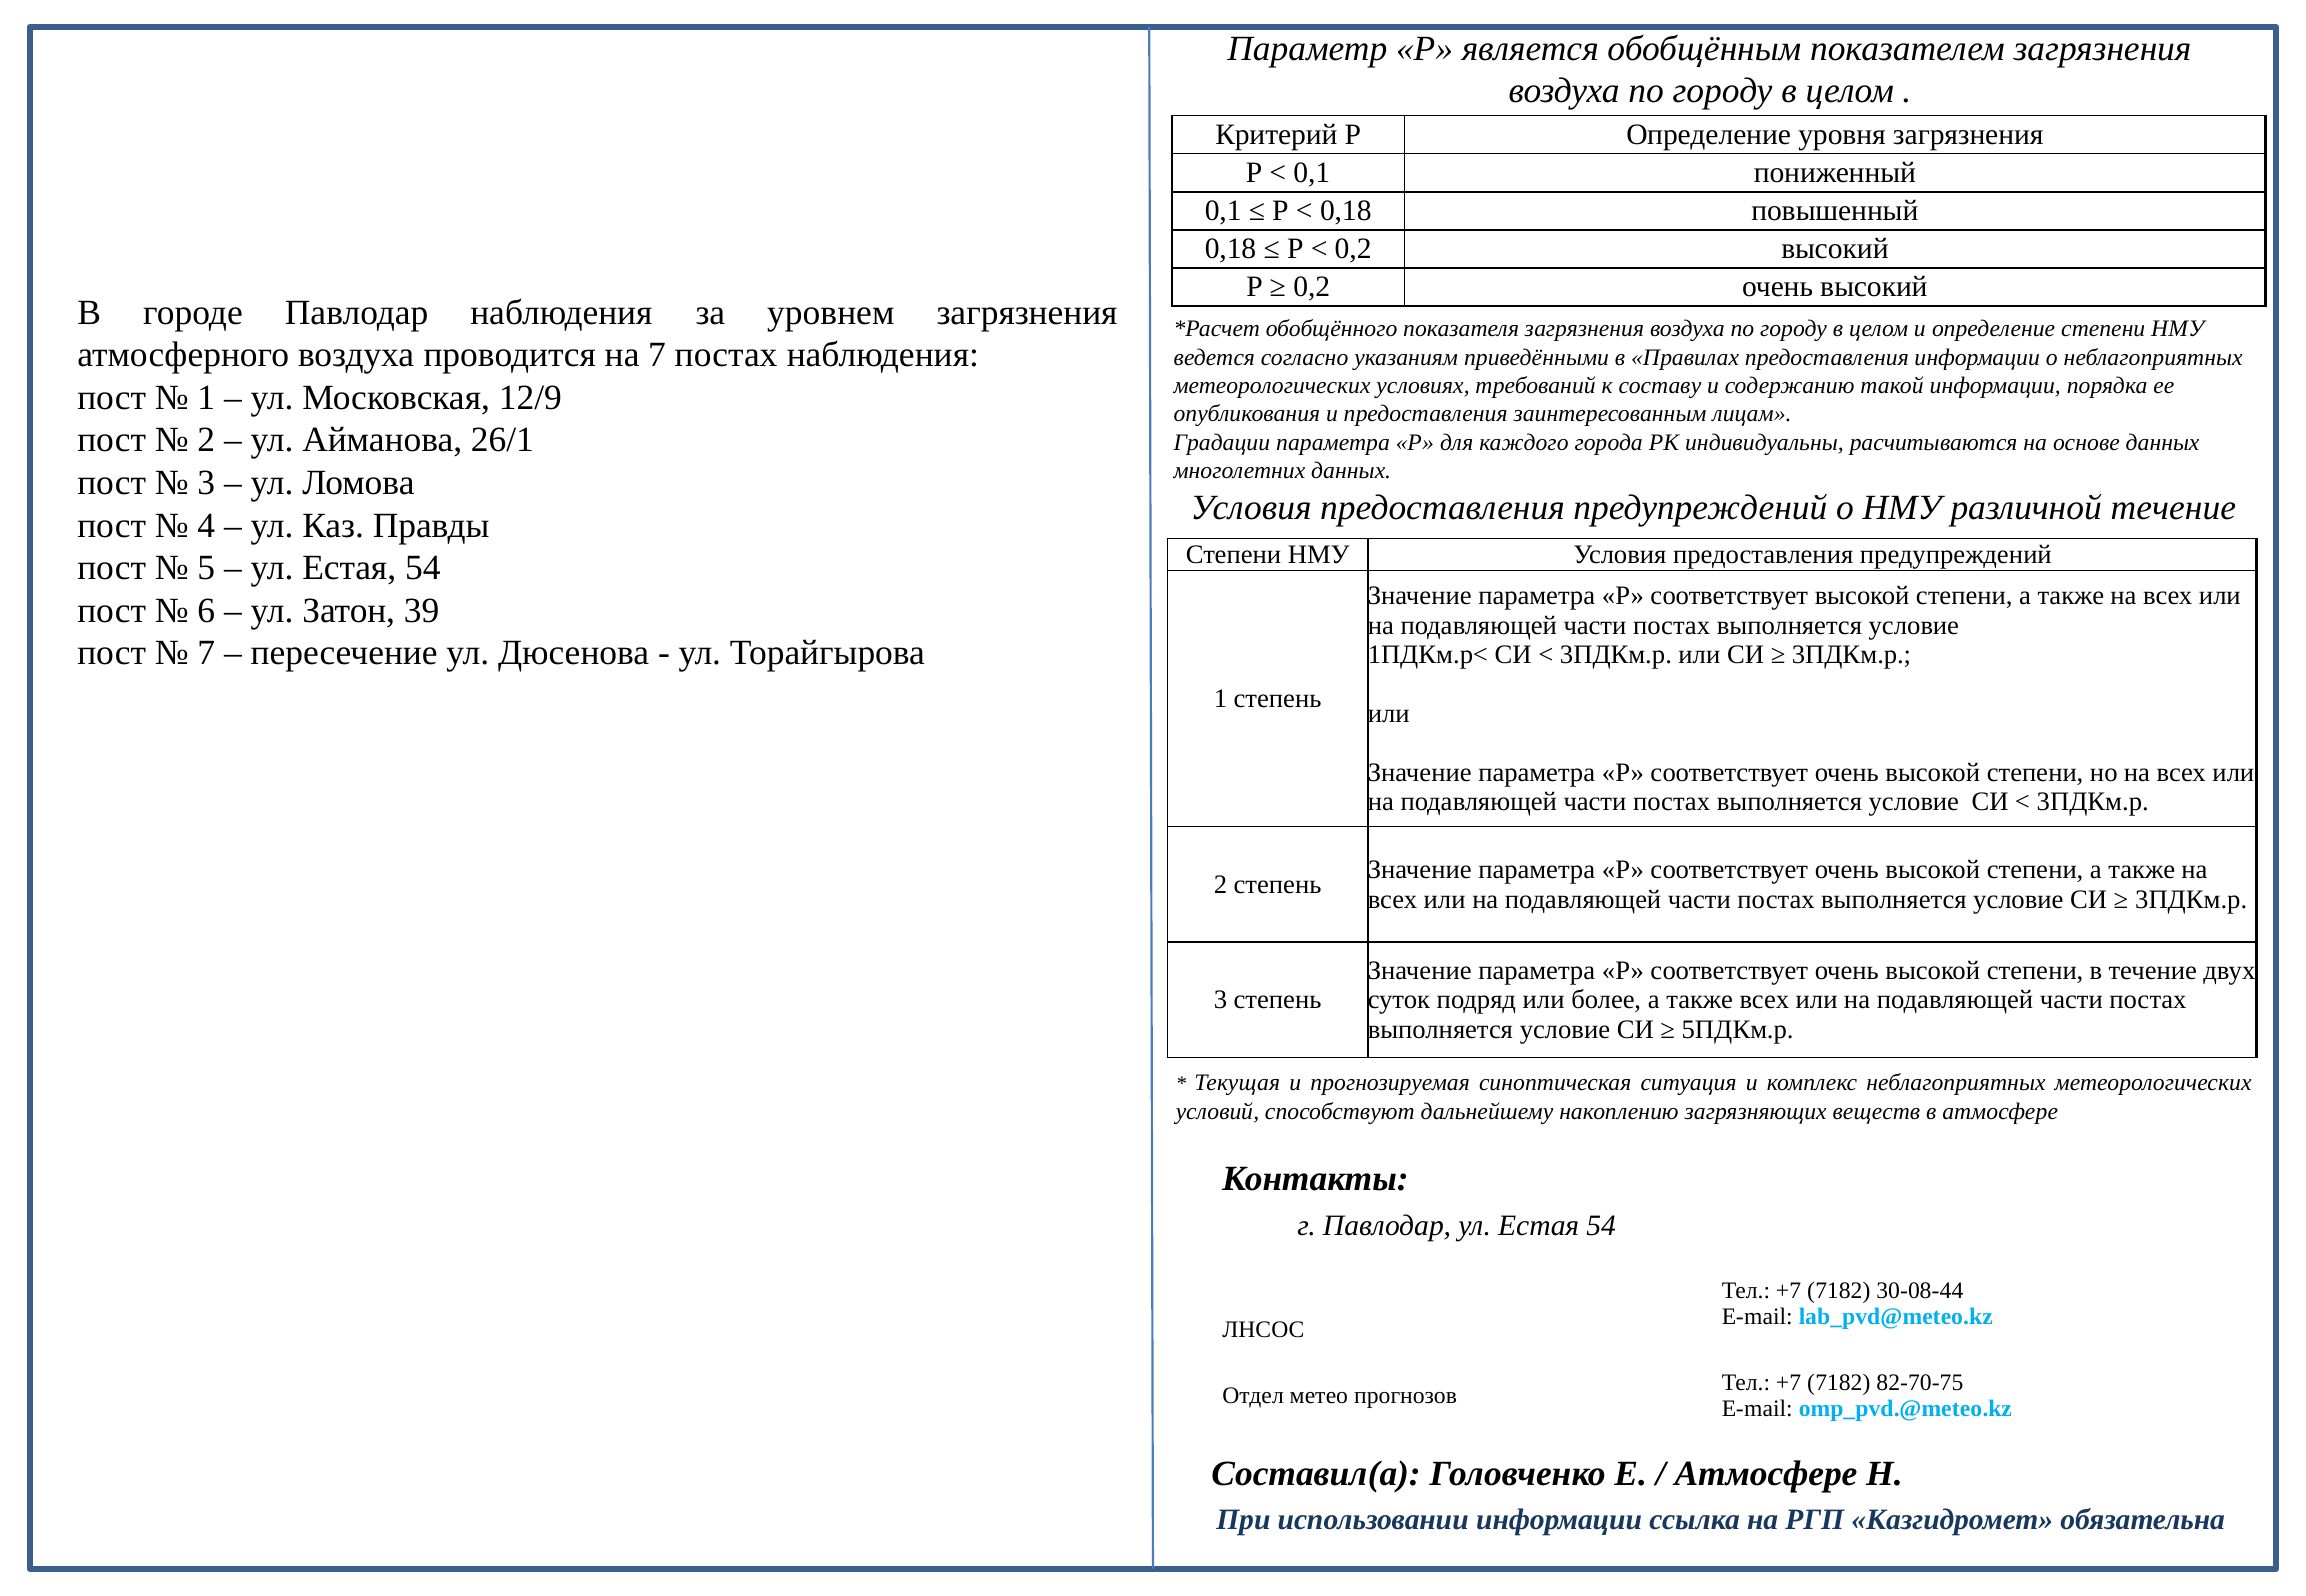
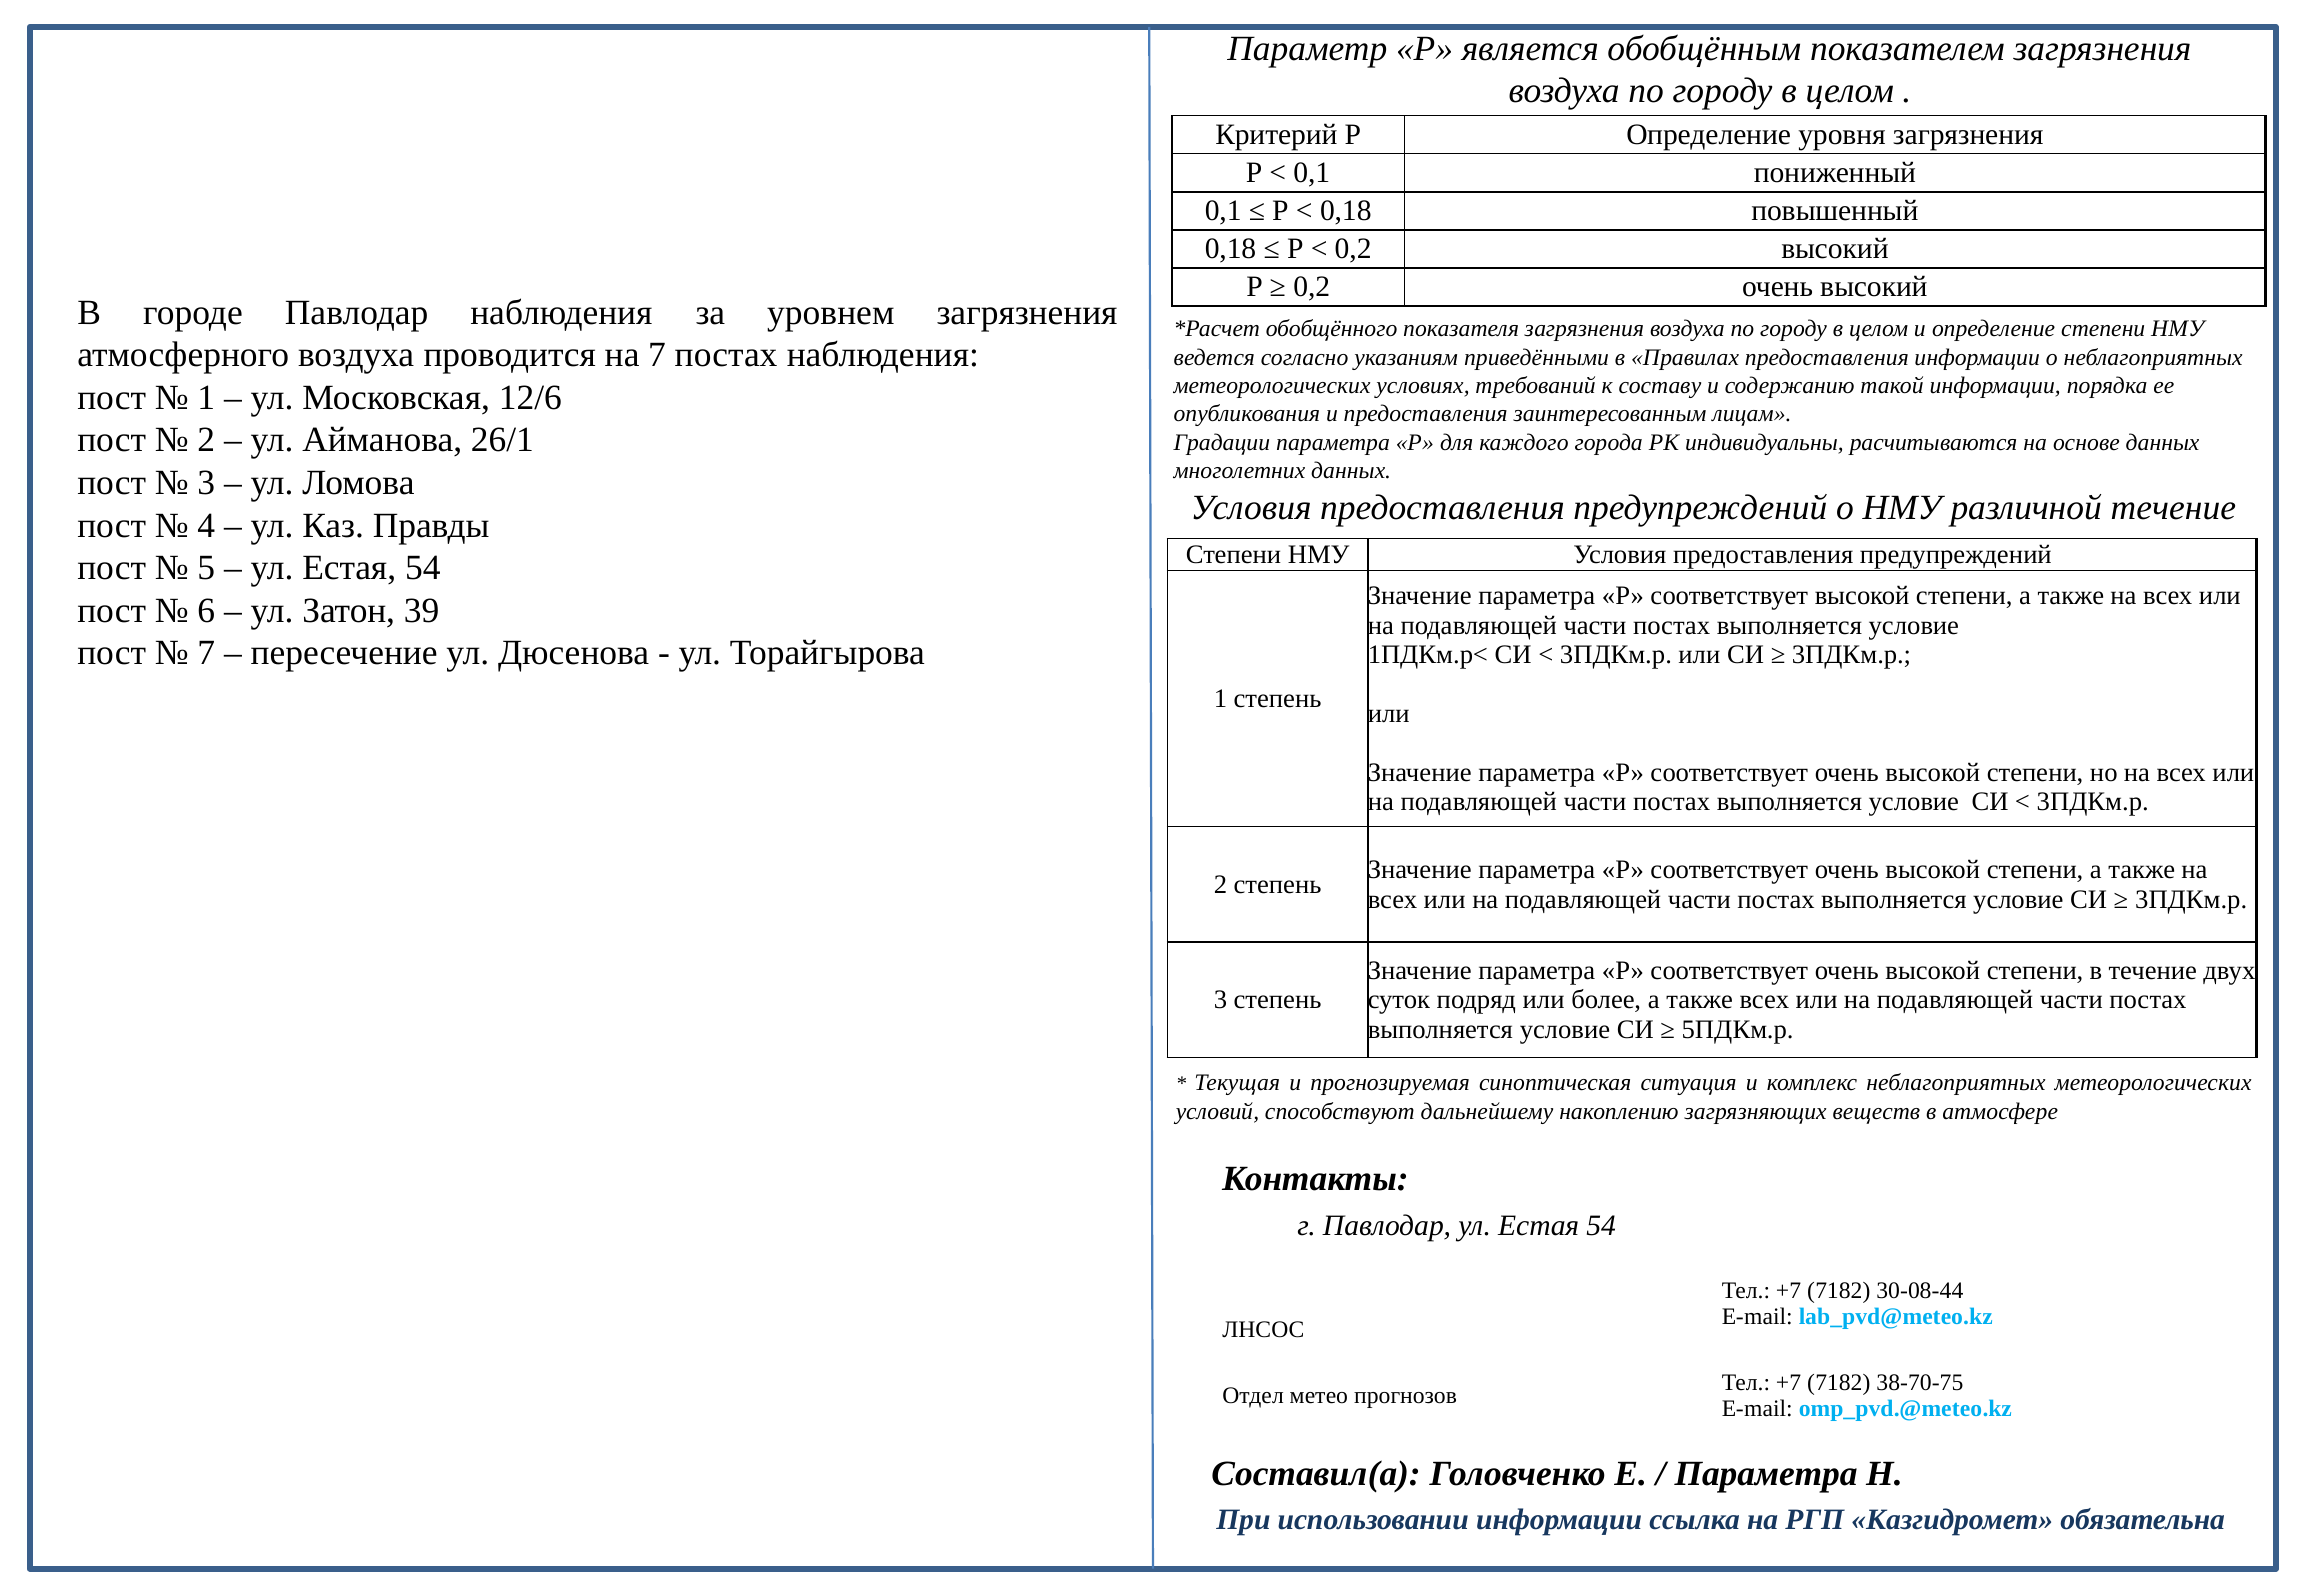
12/9: 12/9 -> 12/6
82-70-75: 82-70-75 -> 38-70-75
Атмосфере at (1766, 1474): Атмосфере -> Параметра
